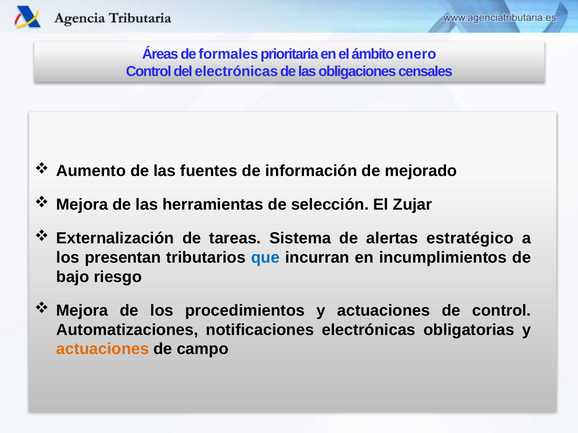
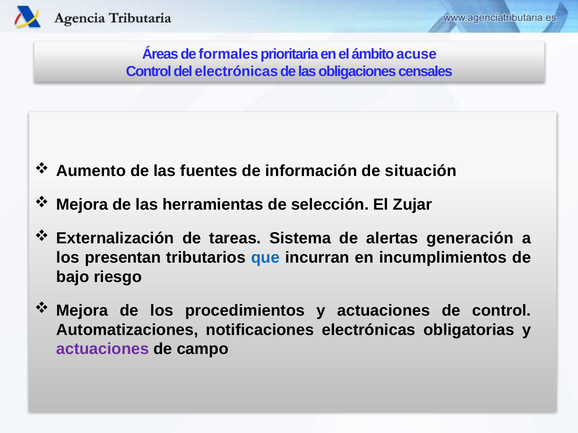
enero: enero -> acuse
mejorado: mejorado -> situación
estratégico: estratégico -> generación
actuaciones at (103, 349) colour: orange -> purple
